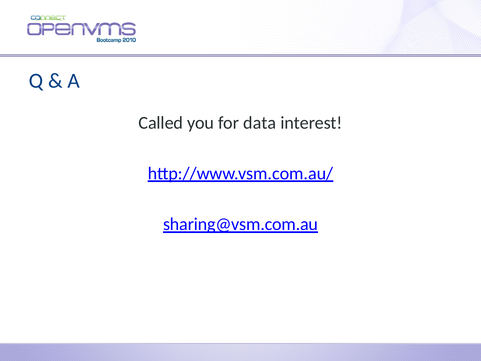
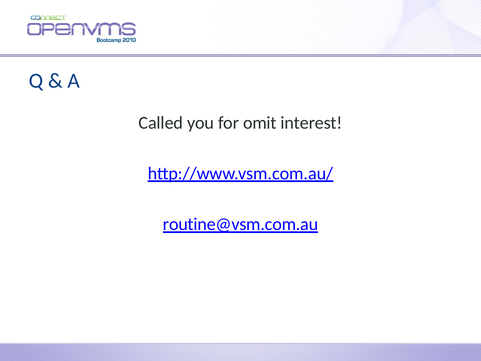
data: data -> omit
sharing@vsm.com.au: sharing@vsm.com.au -> routine@vsm.com.au
